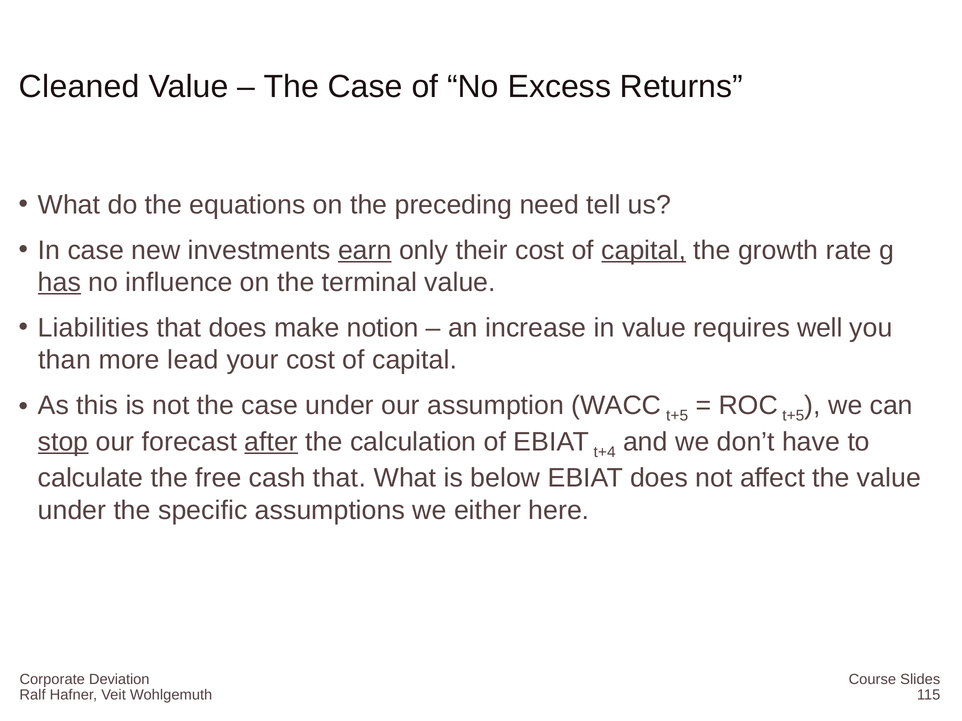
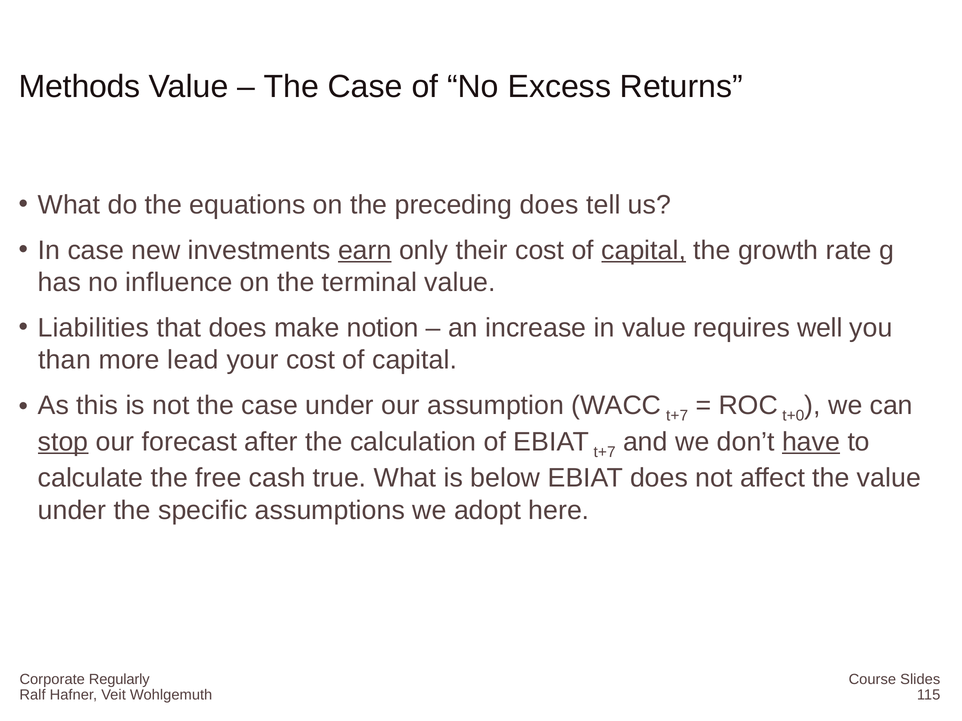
Cleaned: Cleaned -> Methods
preceding need: need -> does
has underline: present -> none
WACC t+5: t+5 -> t+7
ROC t+5: t+5 -> t+0
after underline: present -> none
EBIAT t+4: t+4 -> t+7
have underline: none -> present
cash that: that -> true
either: either -> adopt
Deviation: Deviation -> Regularly
